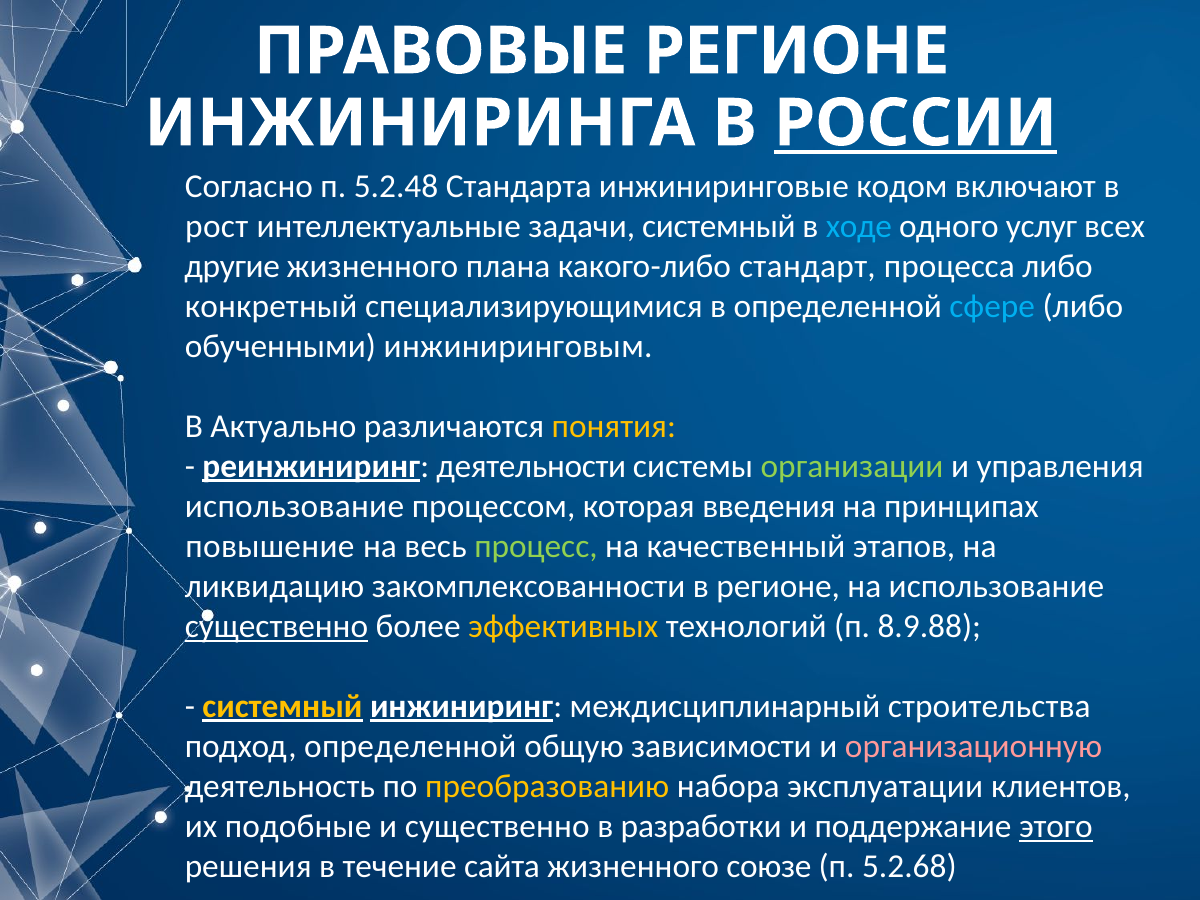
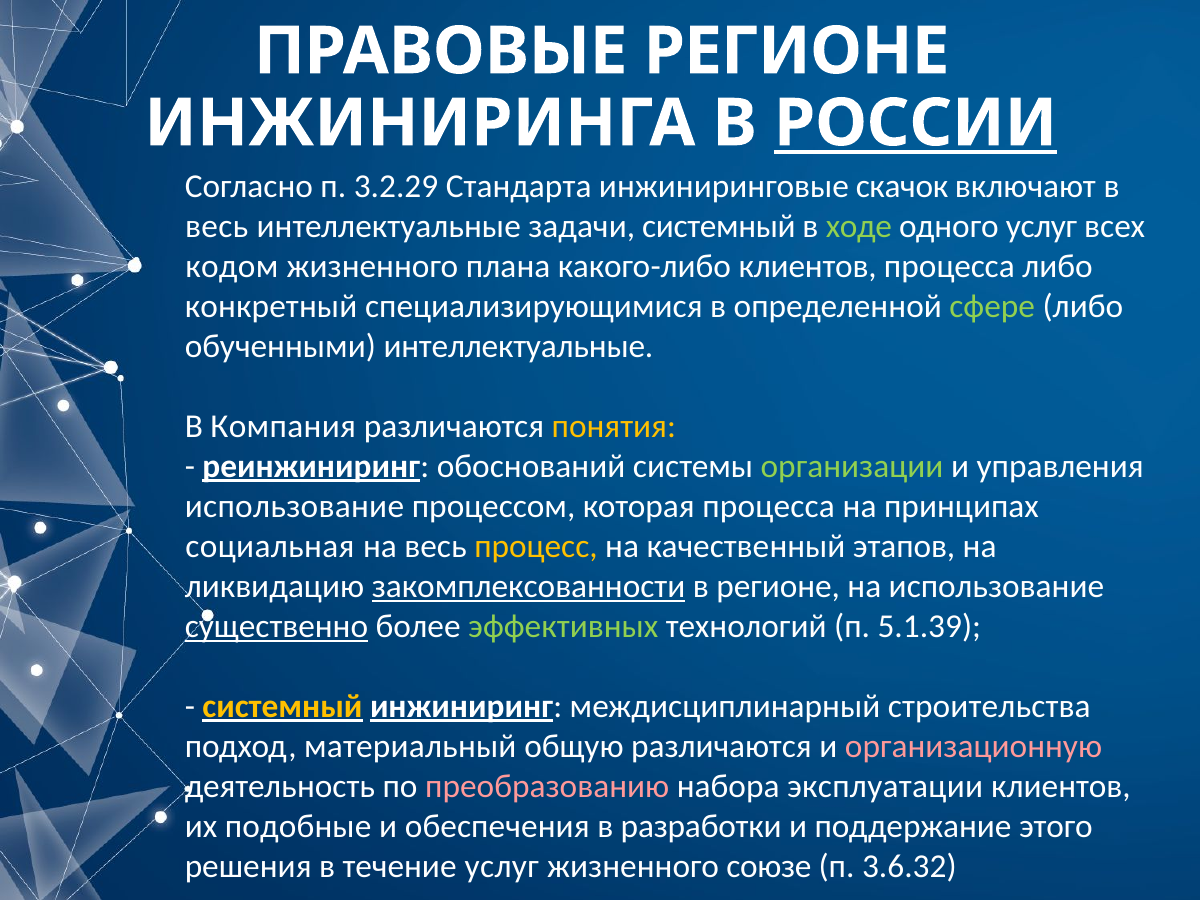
5.2.48: 5.2.48 -> 3.2.29
кодом: кодом -> скачок
рост at (217, 226): рост -> весь
ходе colour: light blue -> light green
другие: другие -> кодом
какого-либо стандарт: стандарт -> клиентов
сфере colour: light blue -> light green
обученными инжиниринговым: инжиниринговым -> интеллектуальные
Актуально: Актуально -> Компания
деятельности: деятельности -> обоснований
которая введения: введения -> процесса
повышение: повышение -> социальная
процесс colour: light green -> yellow
закомплексованности underline: none -> present
эффективных colour: yellow -> light green
8.9.88: 8.9.88 -> 5.1.39
подход определенной: определенной -> материальный
общую зависимости: зависимости -> различаются
преобразованию colour: yellow -> pink
и существенно: существенно -> обеспечения
этого underline: present -> none
течение сайта: сайта -> услуг
5.2.68: 5.2.68 -> 3.6.32
